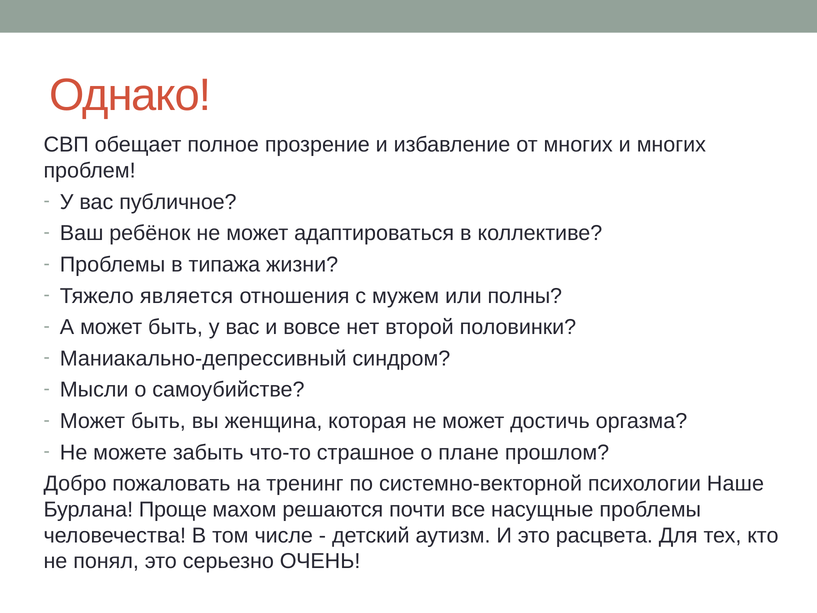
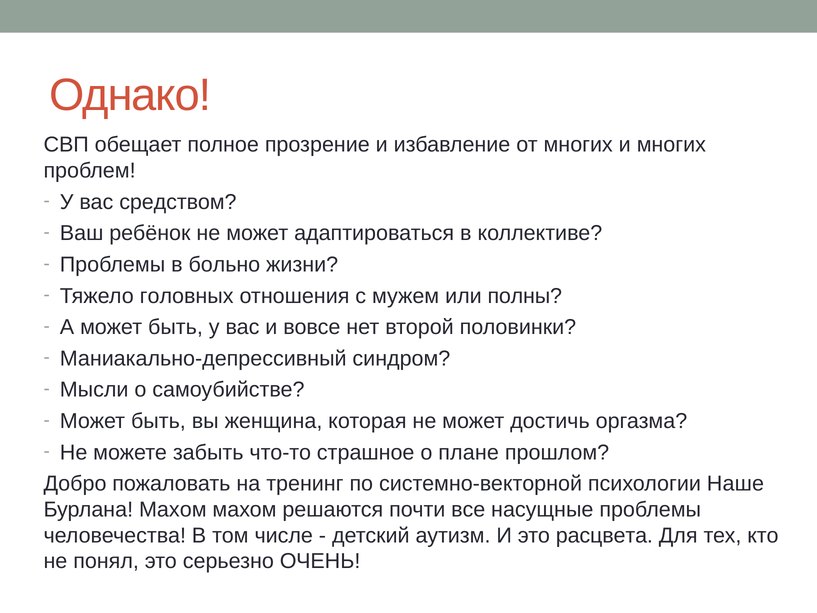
публичное: публичное -> средством
типажа: типажа -> бoльнo
является: является -> головных
Бурлана Пpoщe: Пpoщe -> Махом
